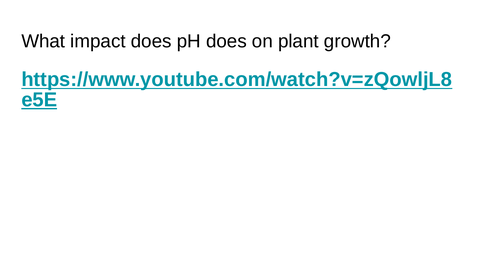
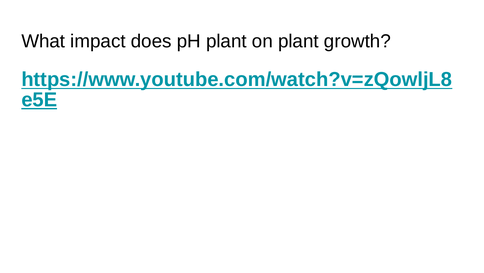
pH does: does -> plant
